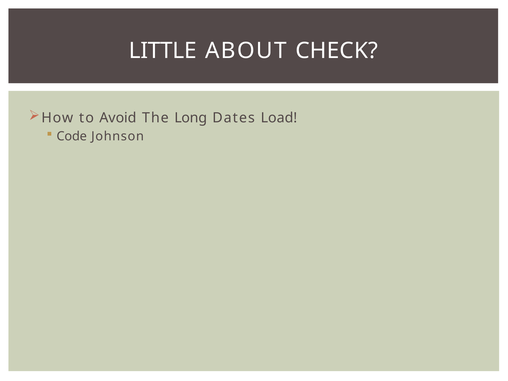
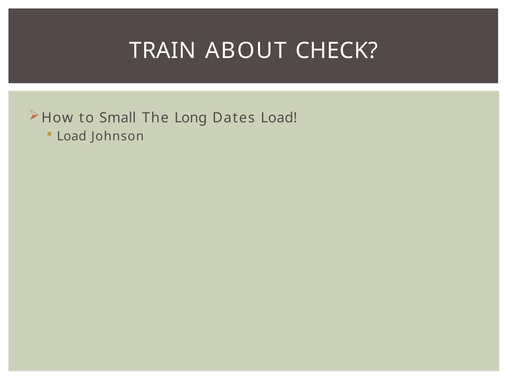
LITTLE: LITTLE -> TRAIN
Avoid: Avoid -> Small
Code at (72, 136): Code -> Load
